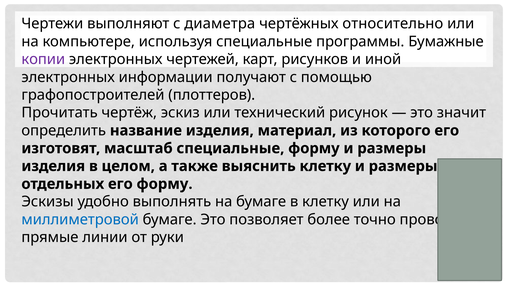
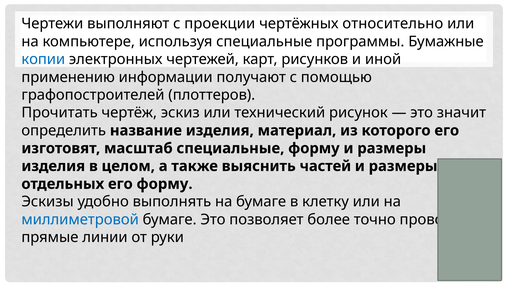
диаметра: диаметра -> проекции
копии colour: purple -> blue
электронных at (68, 77): электронных -> применению
выяснить клетку: клетку -> частей
